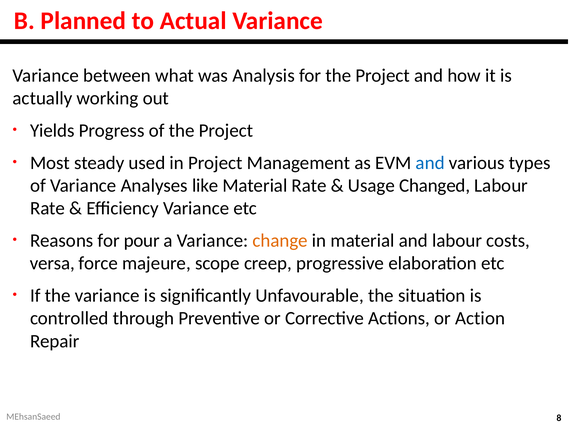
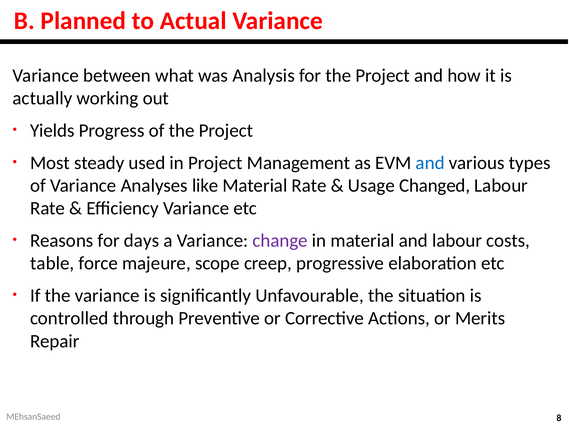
pour: pour -> days
change colour: orange -> purple
versa: versa -> table
Action: Action -> Merits
